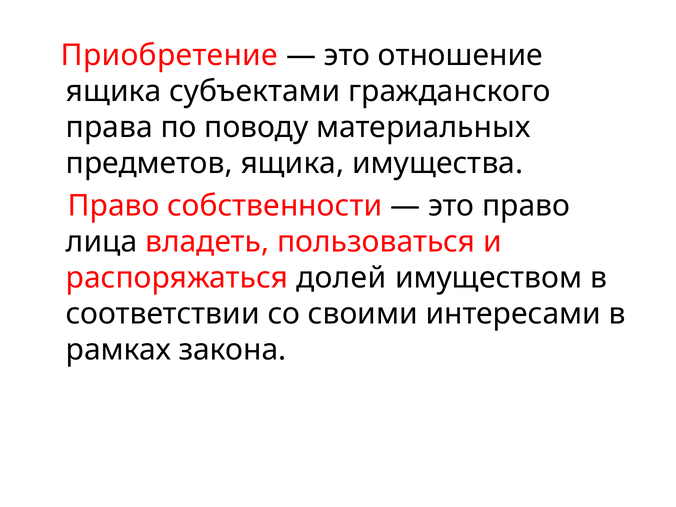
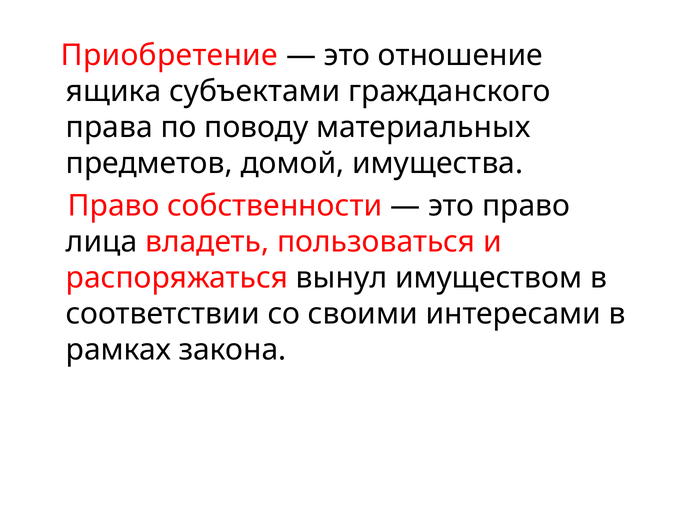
предметов ящика: ящика -> домой
долей: долей -> вынул
